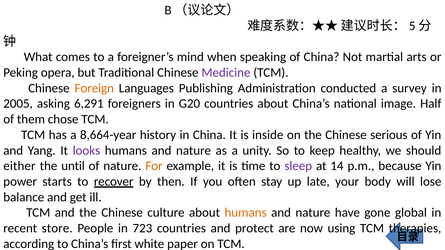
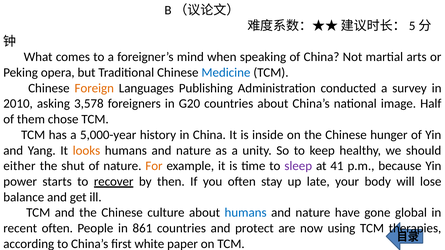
Medicine colour: purple -> blue
2005: 2005 -> 2010
6,291: 6,291 -> 3,578
8,664-year: 8,664-year -> 5,000-year
serious: serious -> hunger
looks colour: purple -> orange
until: until -> shut
14: 14 -> 41
humans at (246, 213) colour: orange -> blue
recent store: store -> often
723: 723 -> 861
